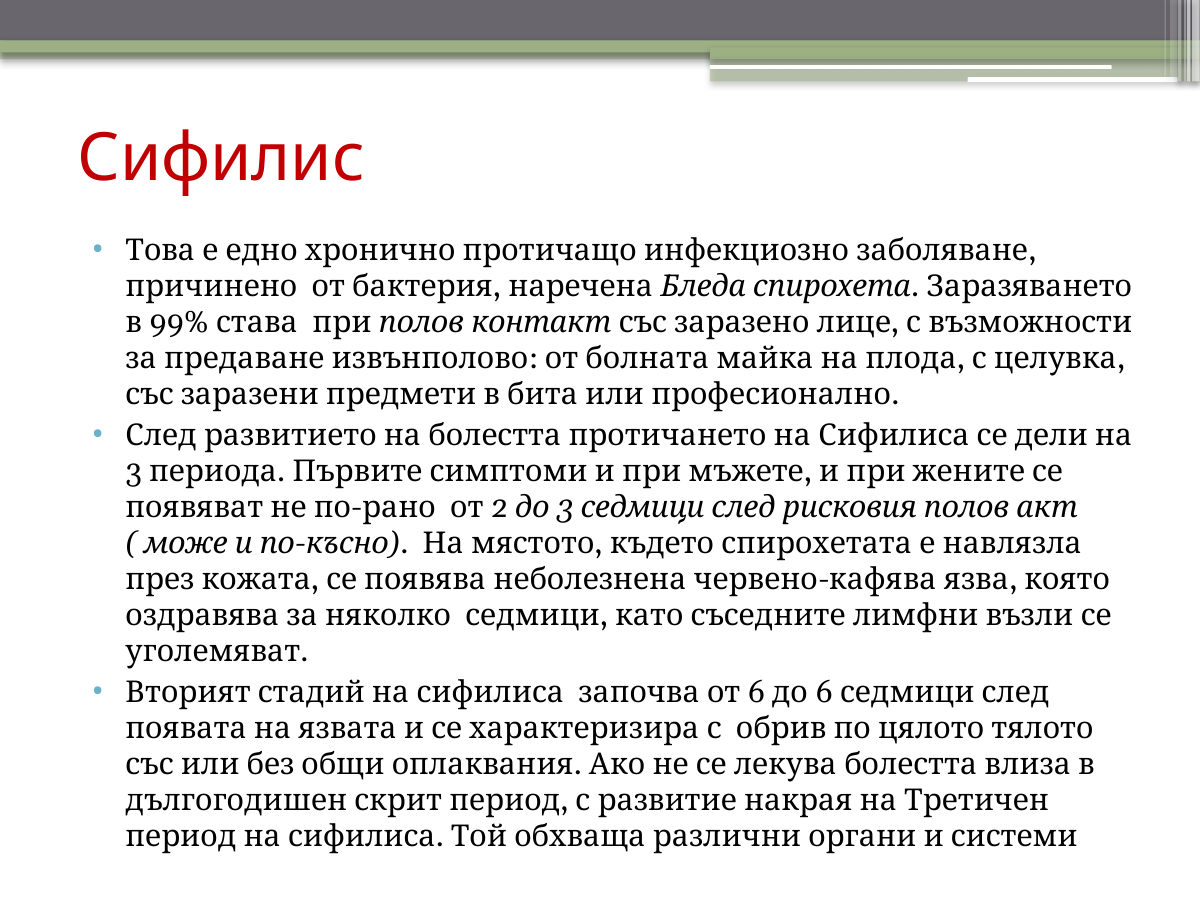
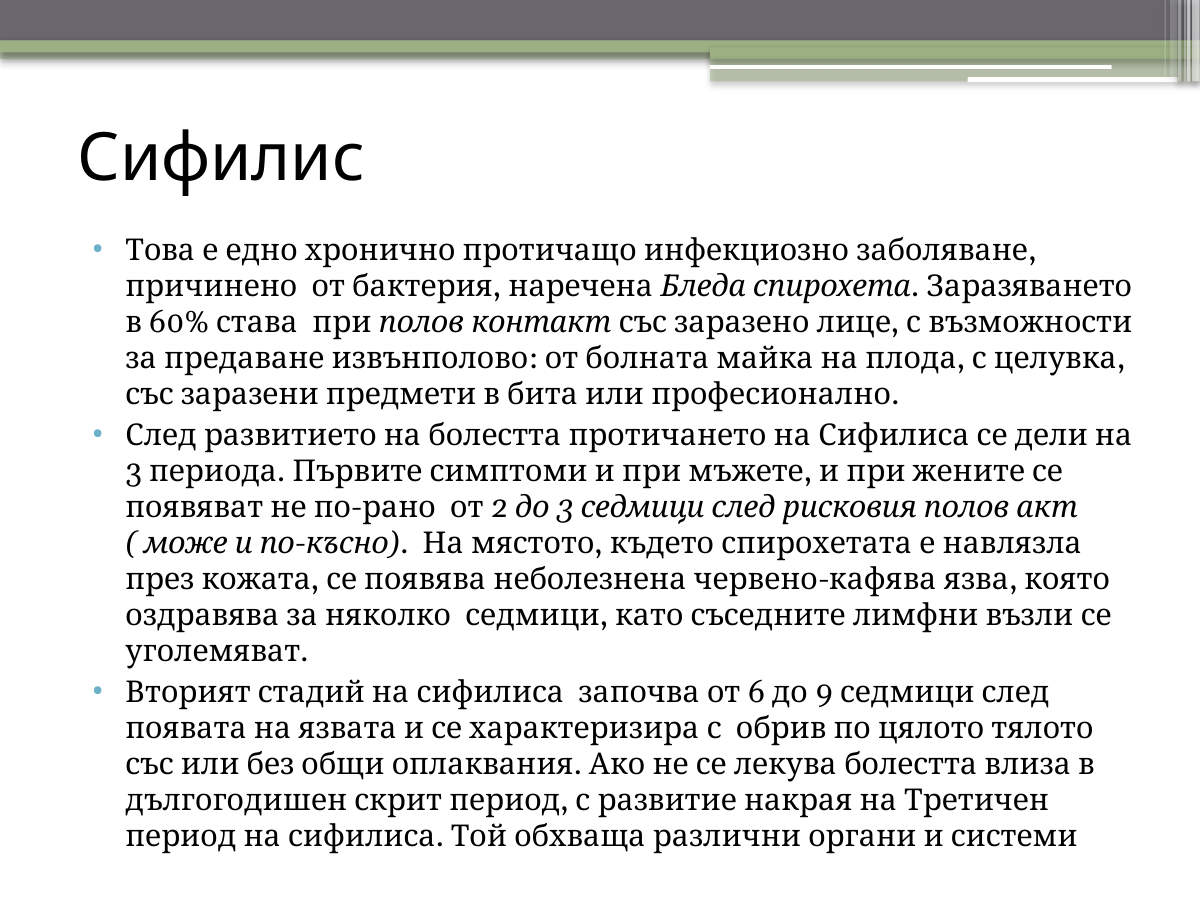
Сифилис colour: red -> black
99%: 99% -> 60%
6 6: 6 -> 9
